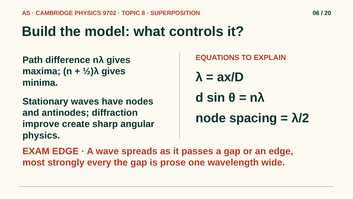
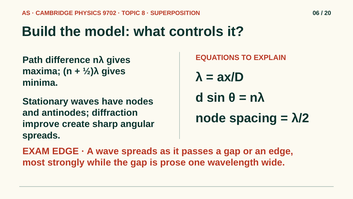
physics at (41, 135): physics -> spreads
every: every -> while
